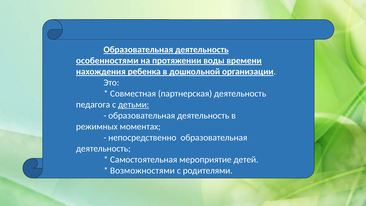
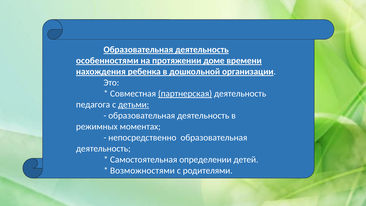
воды: воды -> доме
партнерская underline: none -> present
мероприятие: мероприятие -> определении
